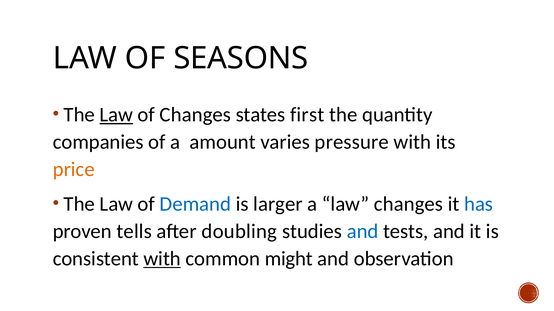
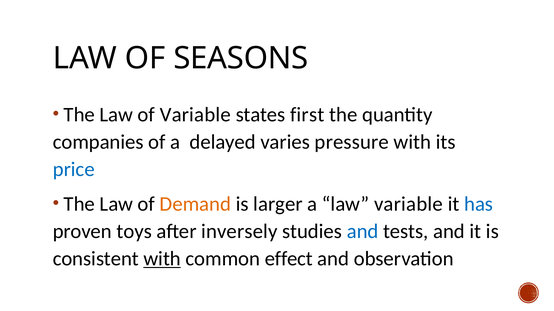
Law at (116, 115) underline: present -> none
of Changes: Changes -> Variable
amount: amount -> delayed
price colour: orange -> blue
Demand colour: blue -> orange
law changes: changes -> variable
tells: tells -> toys
doubling: doubling -> inversely
might: might -> effect
